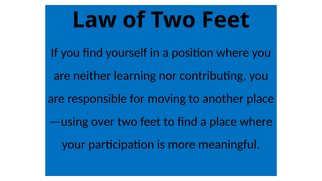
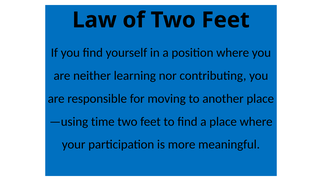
over: over -> time
